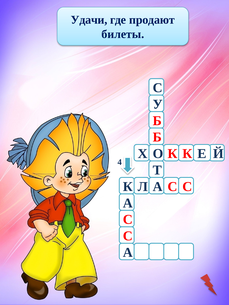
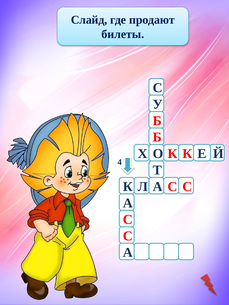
Удачи: Удачи -> Слайд
